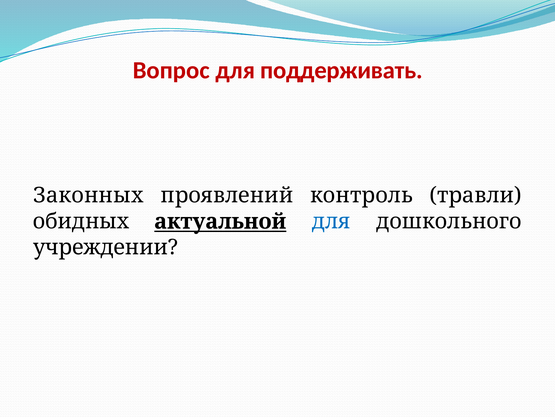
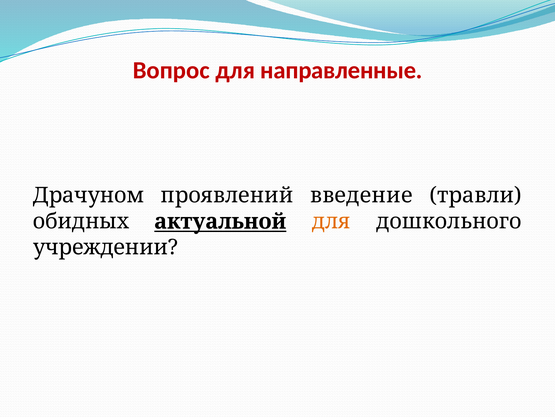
поддерживать: поддерживать -> направленные
Законных: Законных -> Драчуном
контроль: контроль -> введение
для at (331, 221) colour: blue -> orange
